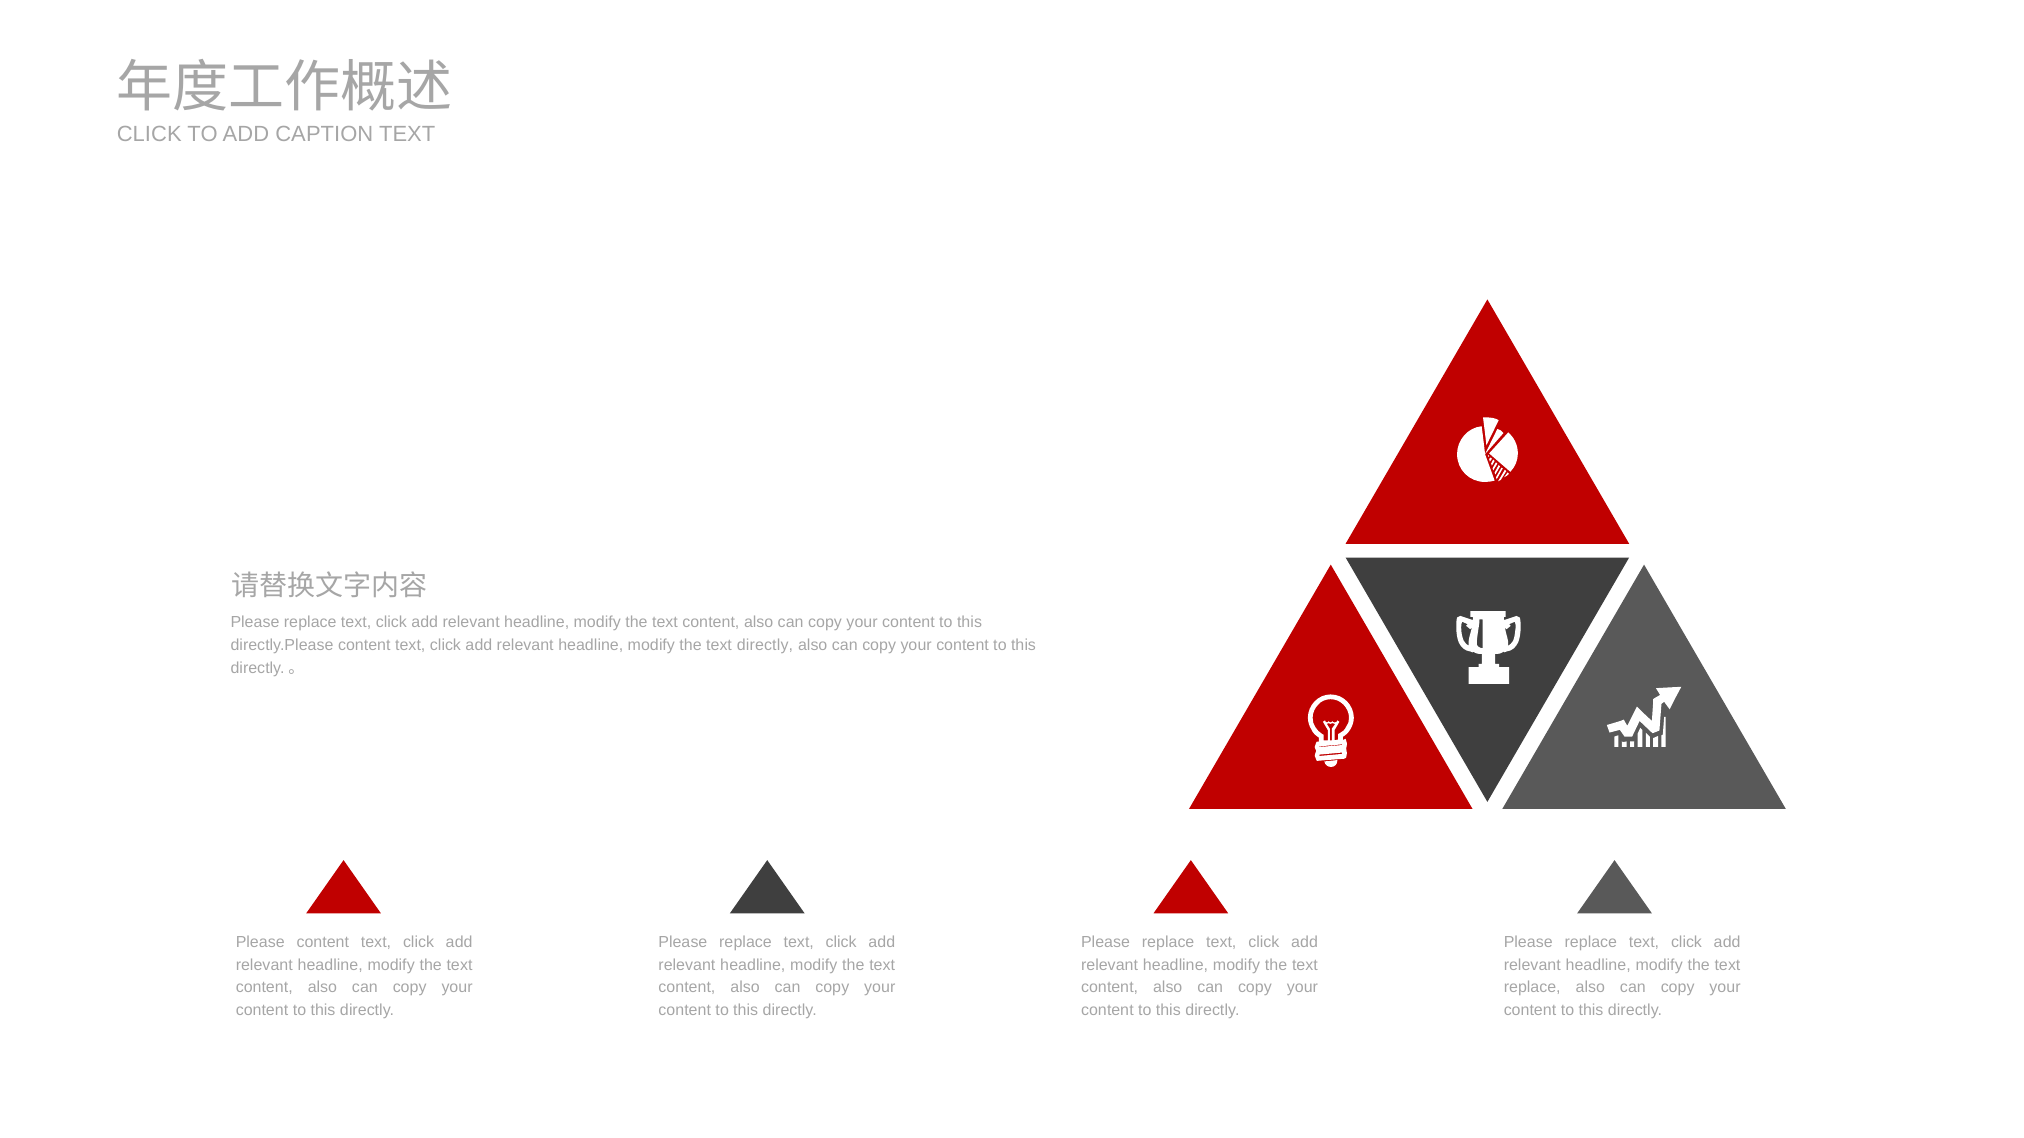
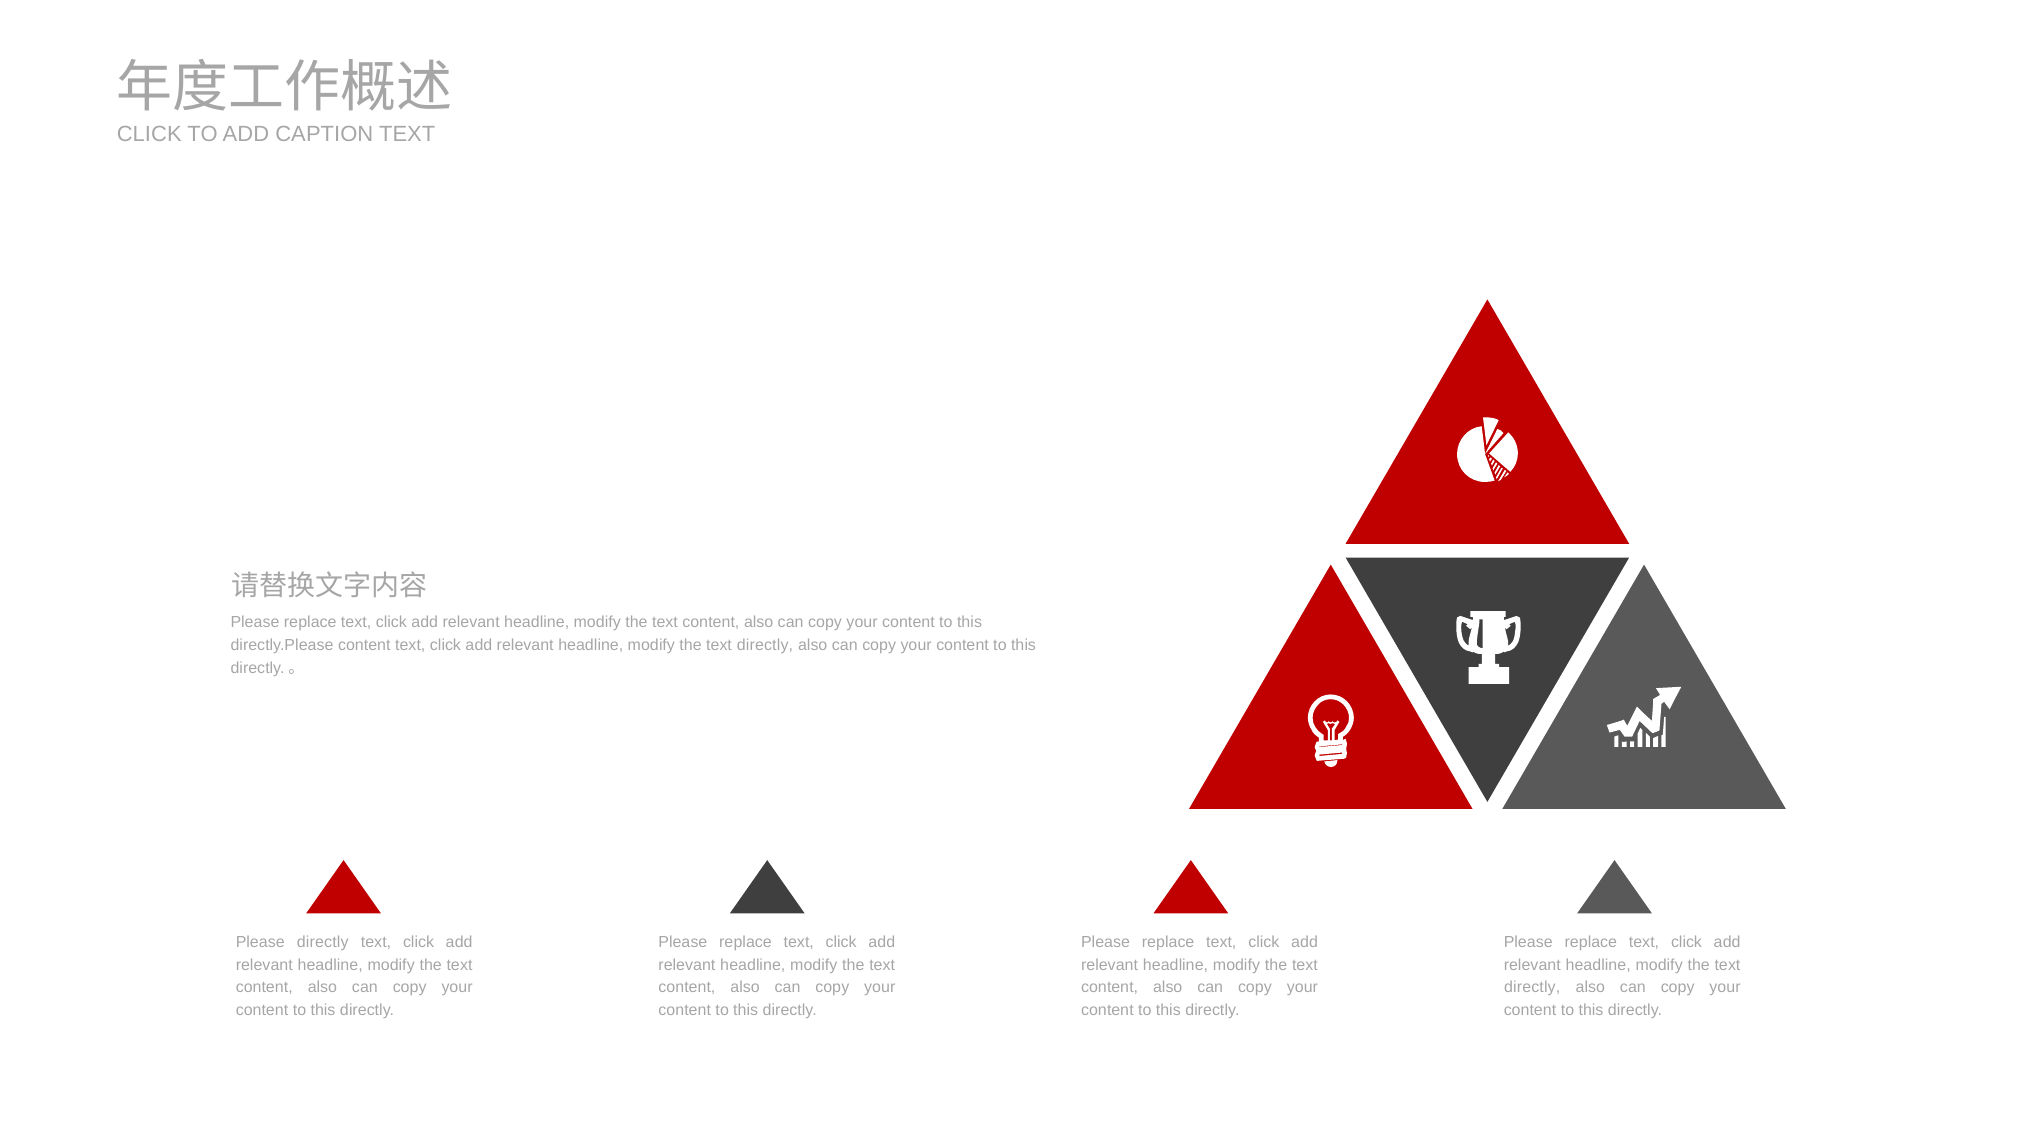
Please content: content -> directly
replace at (1532, 988): replace -> directly
